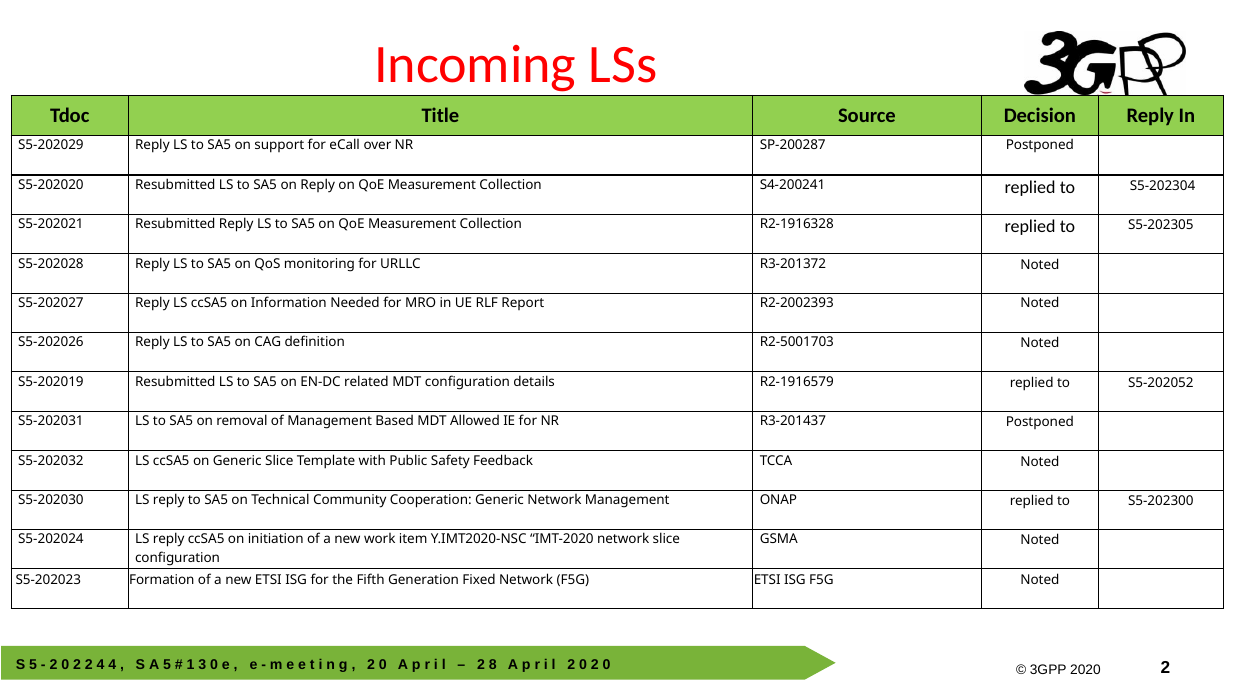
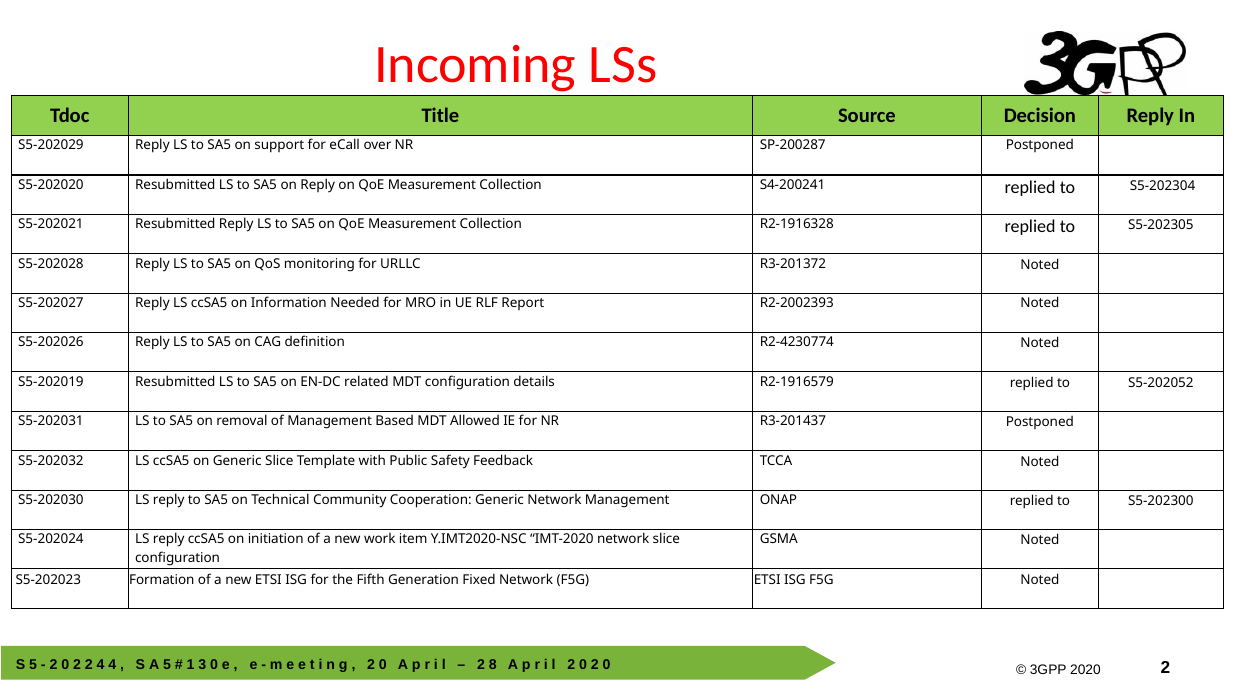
R2-5001703: R2-5001703 -> R2-4230774
